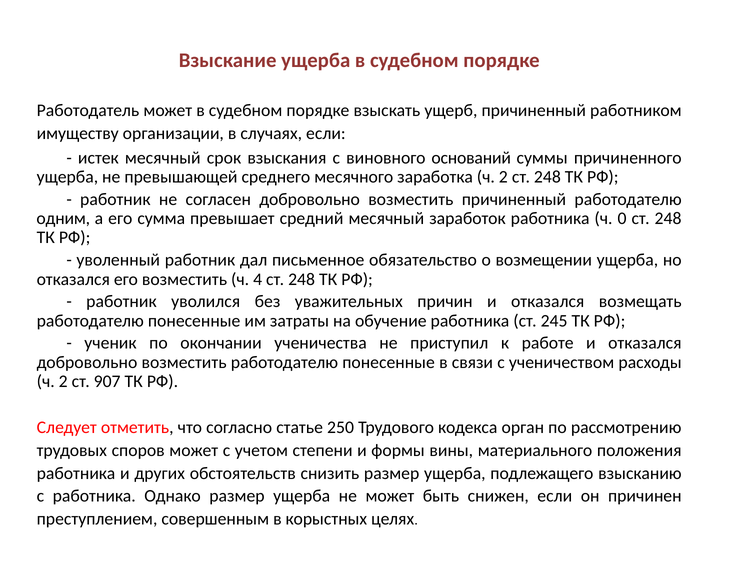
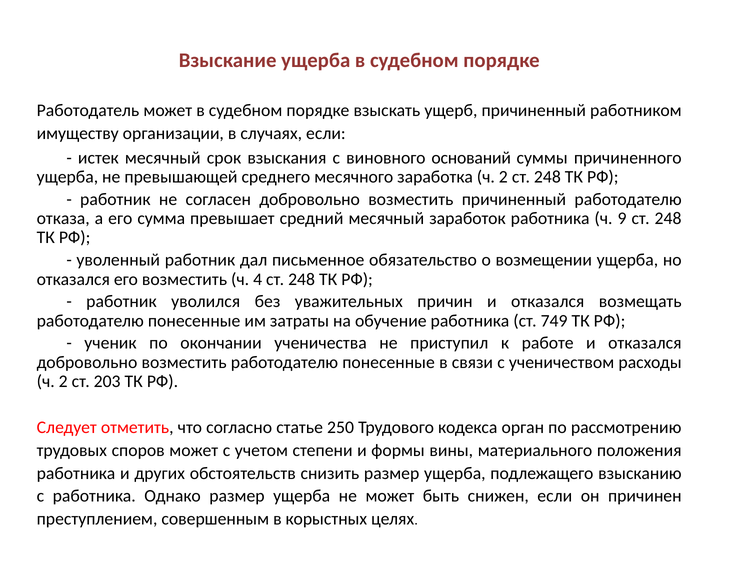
одним: одним -> отказа
0: 0 -> 9
245: 245 -> 749
907: 907 -> 203
